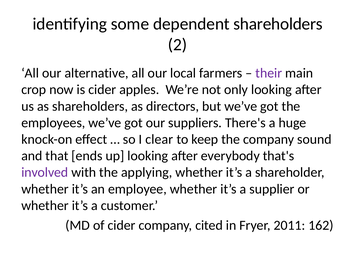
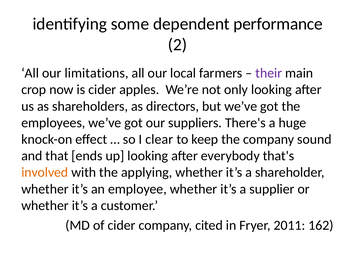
dependent shareholders: shareholders -> performance
alternative: alternative -> limitations
involved colour: purple -> orange
